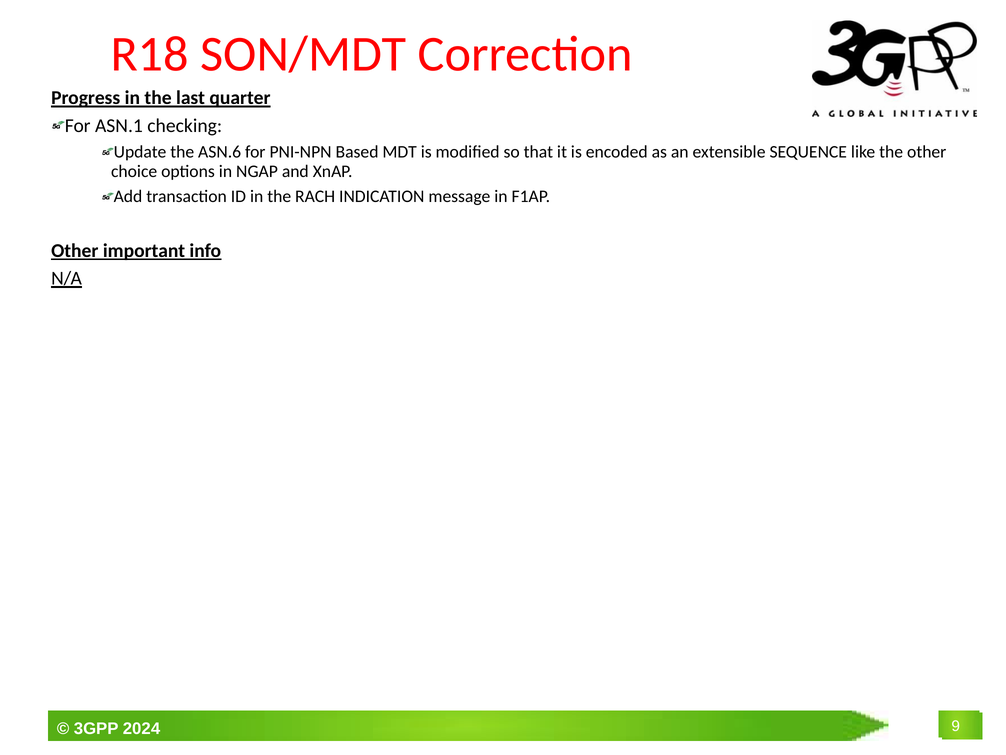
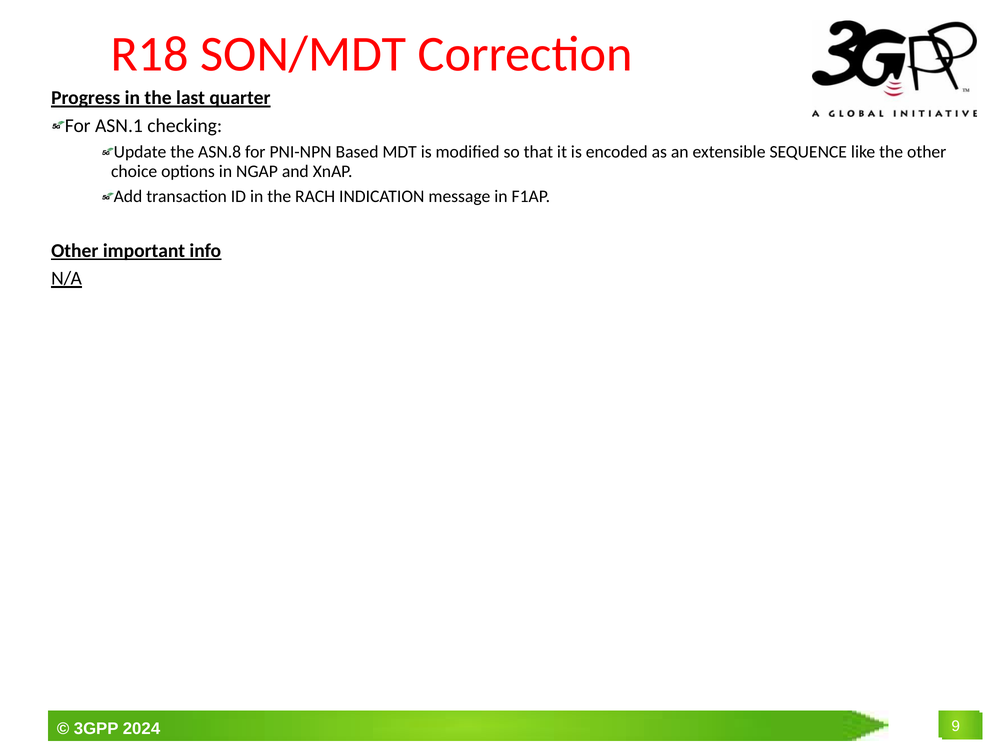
ASN.6: ASN.6 -> ASN.8
